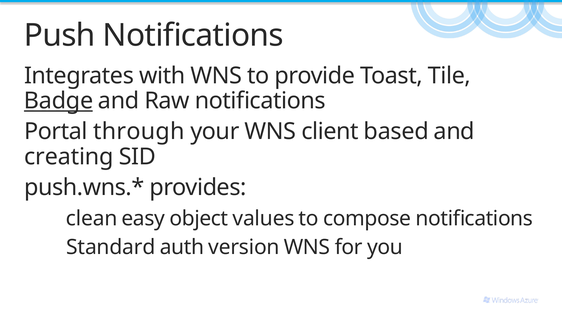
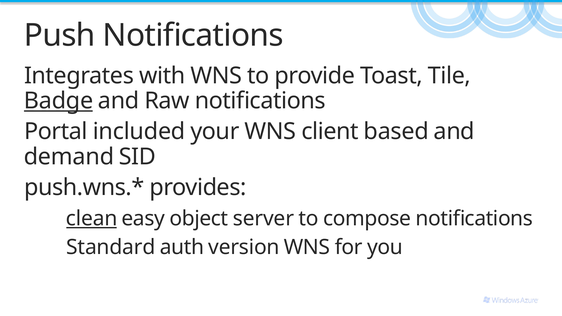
through: through -> included
creating: creating -> demand
clean underline: none -> present
values: values -> server
